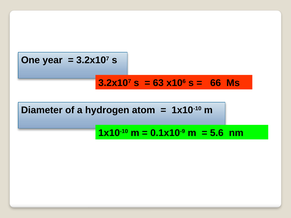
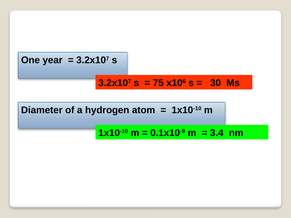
63: 63 -> 75
66: 66 -> 30
5.6: 5.6 -> 3.4
